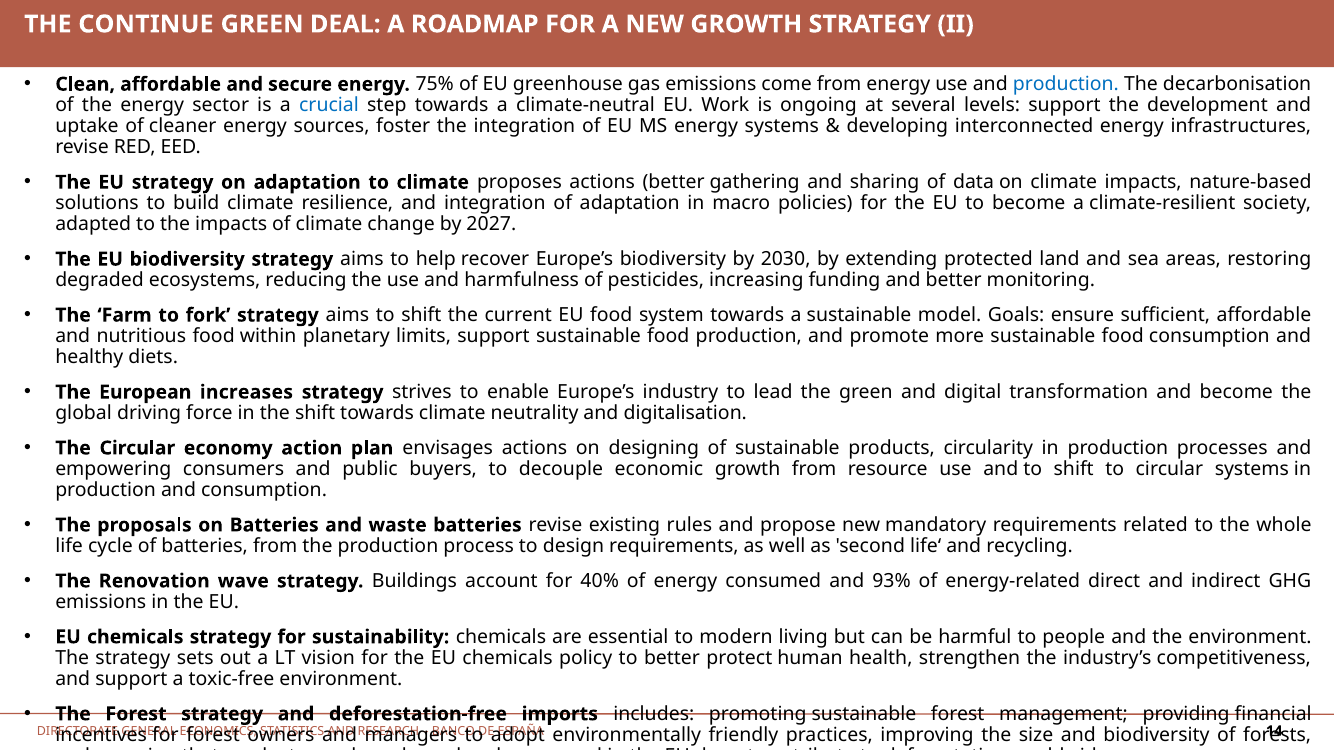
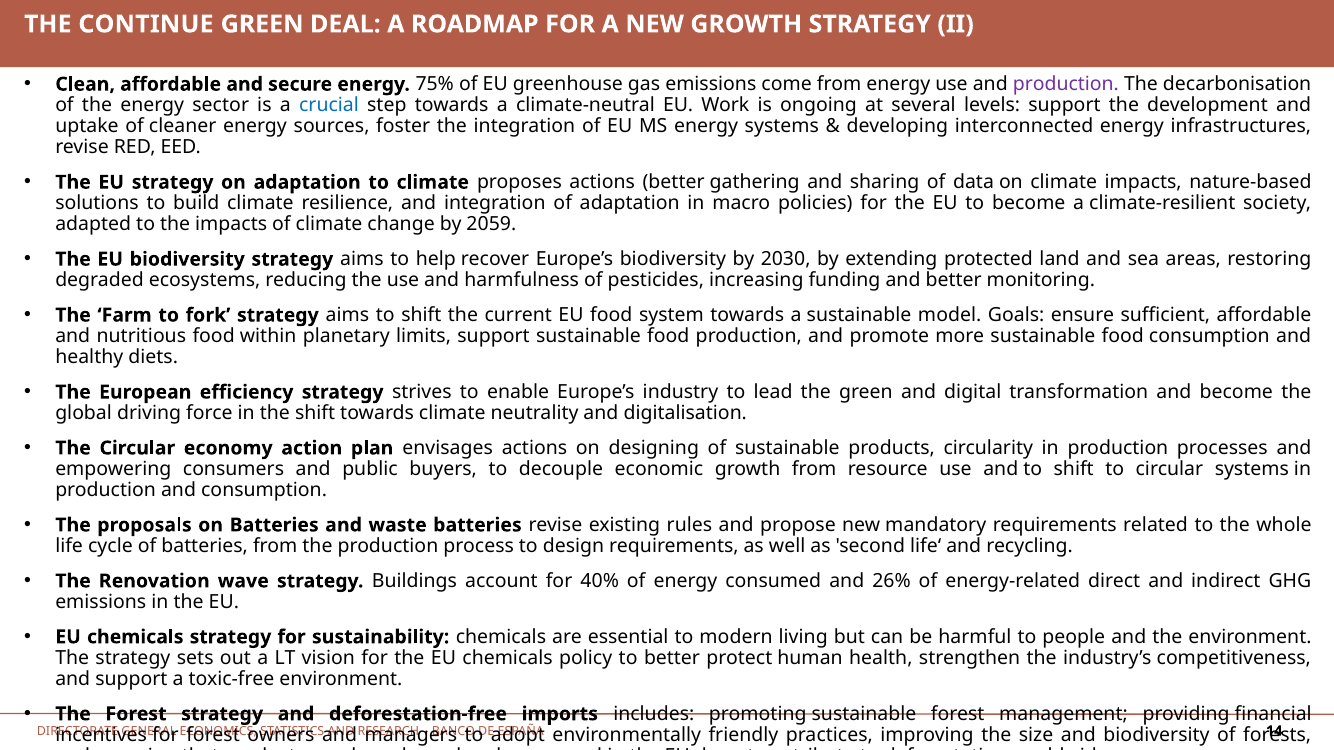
production at (1066, 84) colour: blue -> purple
2027: 2027 -> 2059
increases: increases -> efficiency
93%: 93% -> 26%
